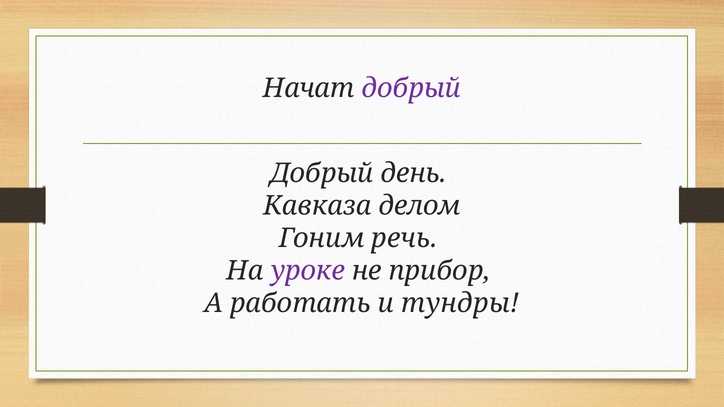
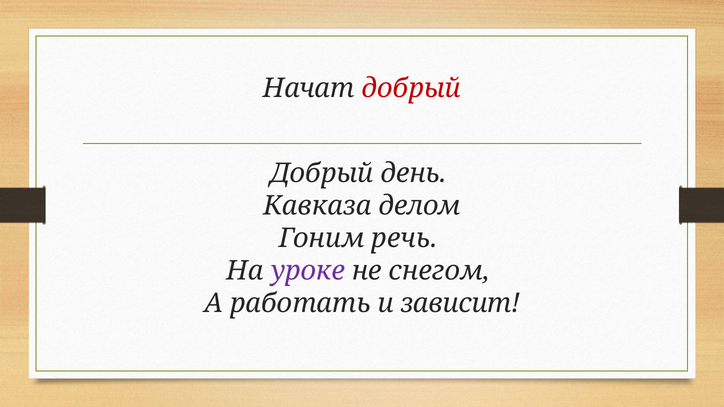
добрый at (411, 88) colour: purple -> red
прибор: прибор -> снегом
тундры: тундры -> зависит
